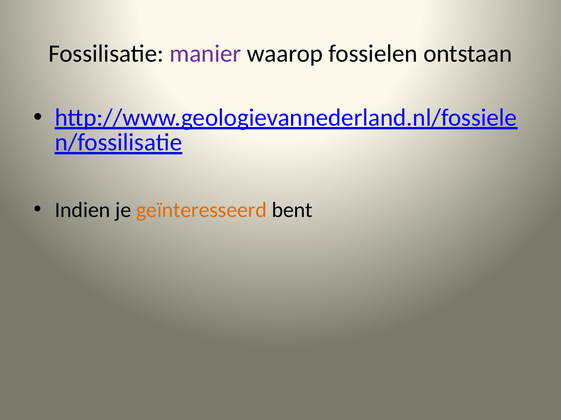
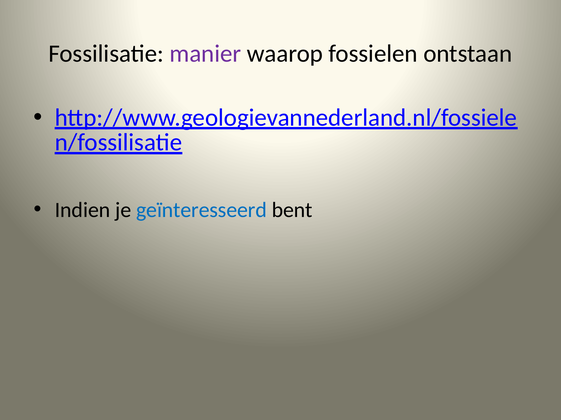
geïnteresseerd colour: orange -> blue
